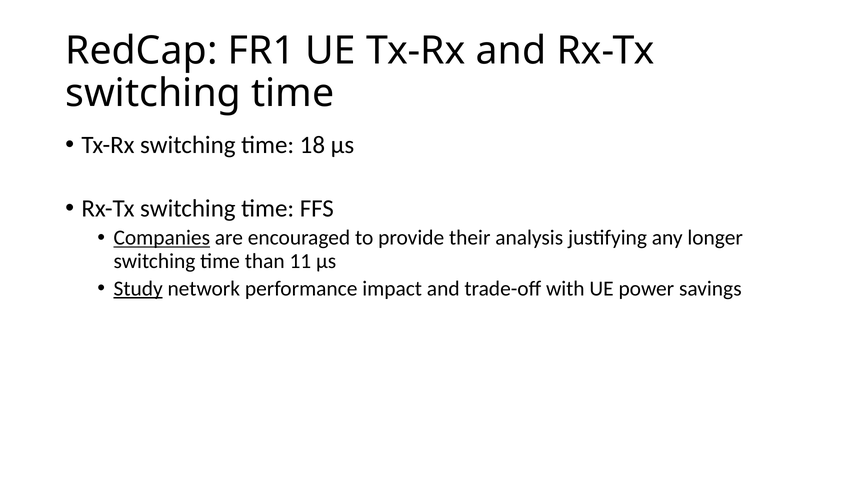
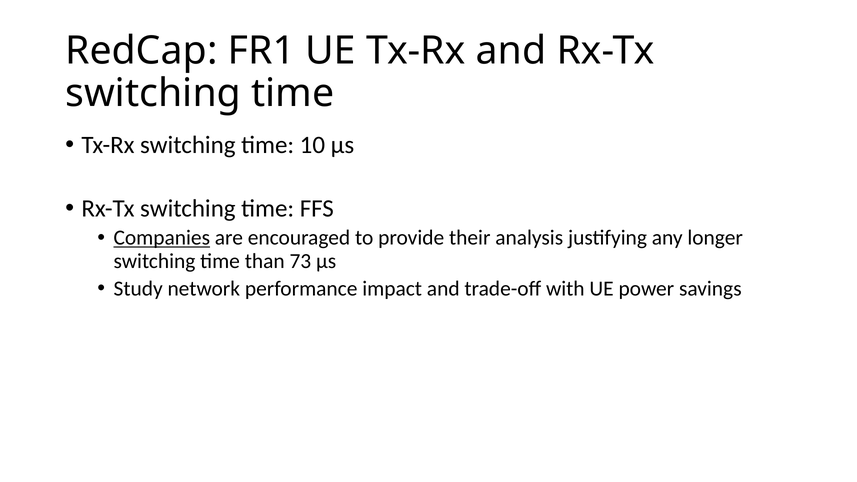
18: 18 -> 10
11: 11 -> 73
Study underline: present -> none
